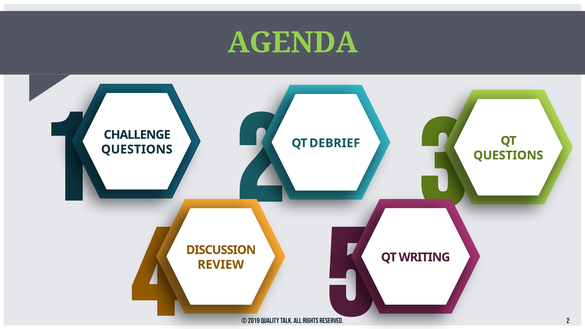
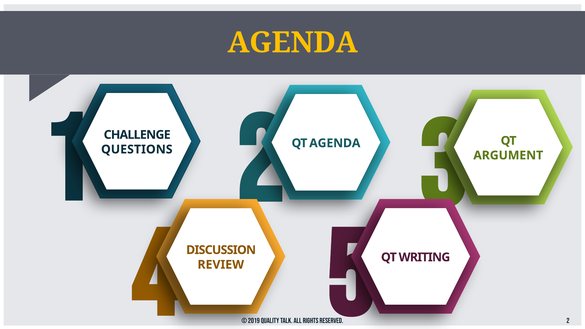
AGENDA at (293, 43) colour: light green -> yellow
QT DEBRIEF: DEBRIEF -> AGENDA
QUESTIONS at (508, 155): QUESTIONS -> ARGUMENT
